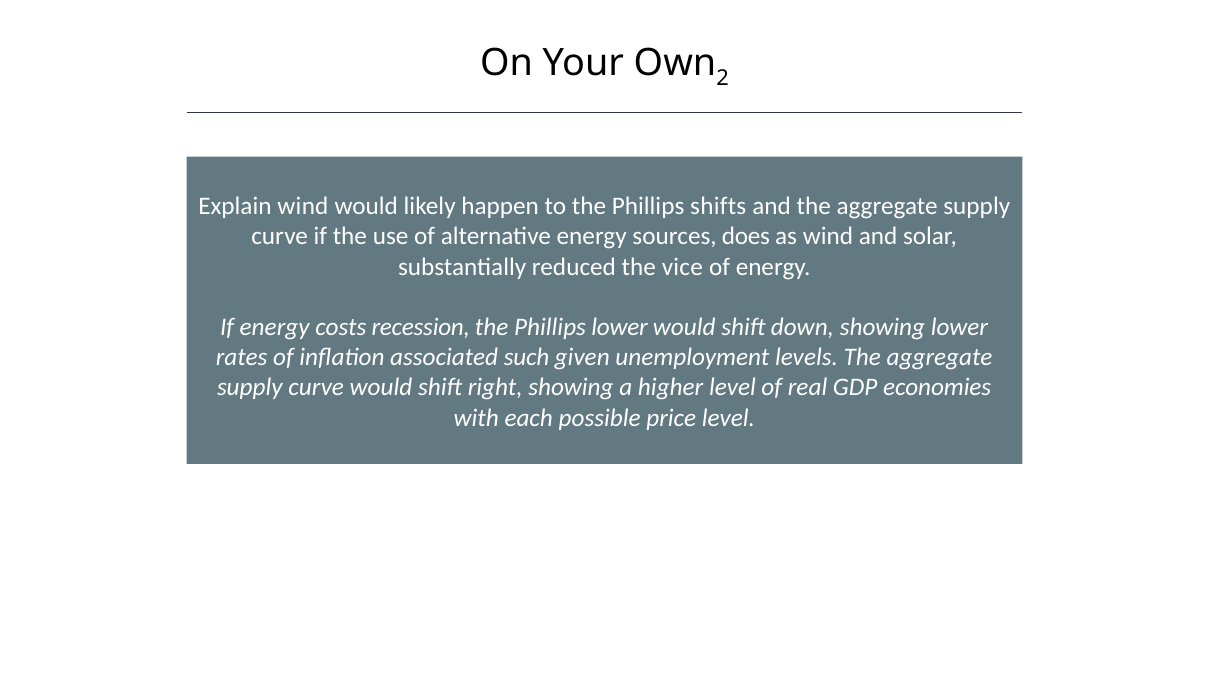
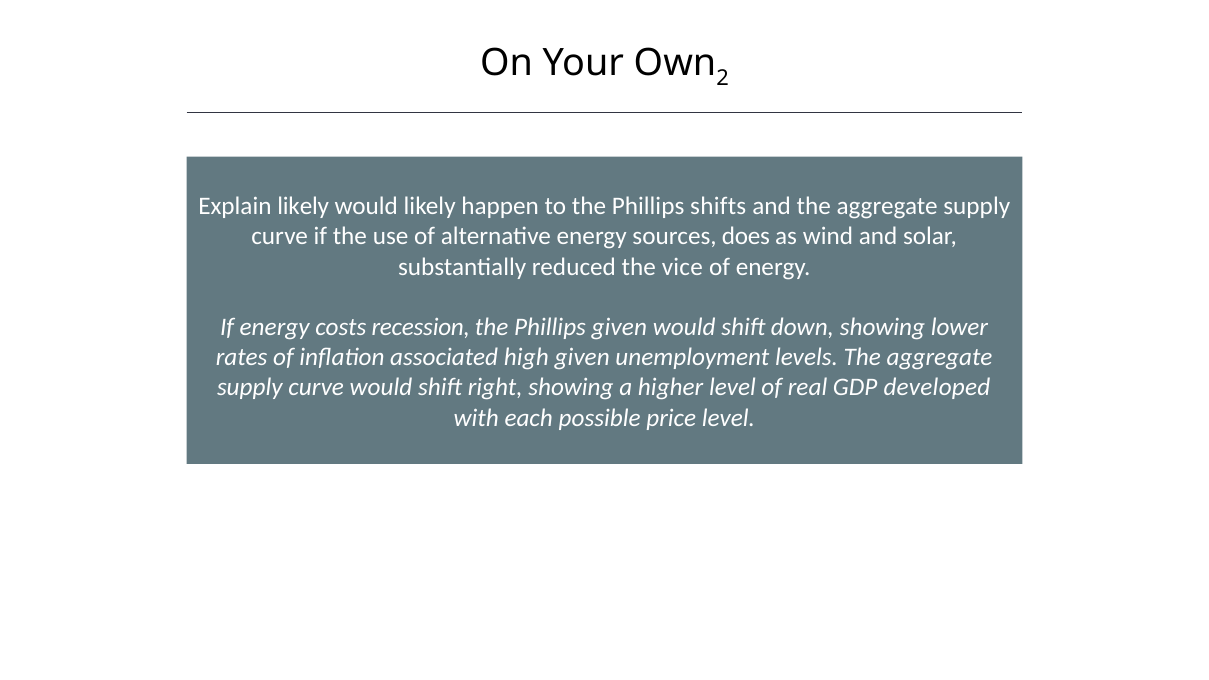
Explain wind: wind -> likely
Phillips lower: lower -> given
such: such -> high
economies: economies -> developed
